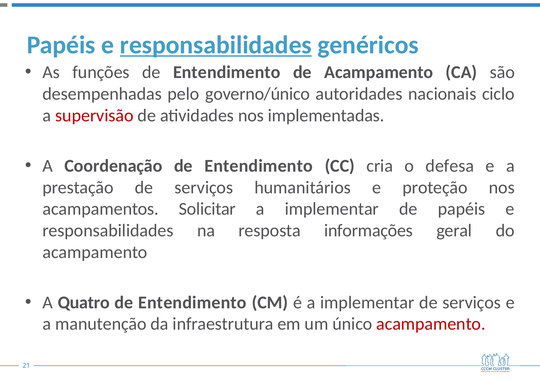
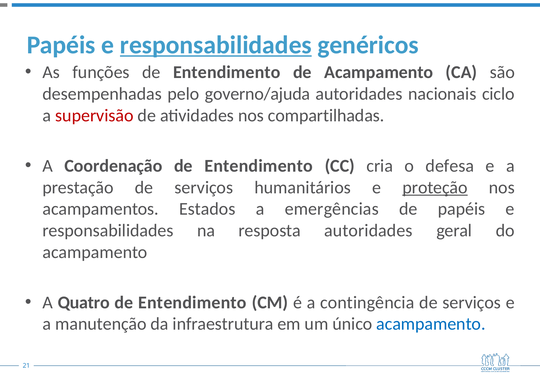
governo/único: governo/único -> governo/ajuda
implementadas: implementadas -> compartilhadas
proteção underline: none -> present
Solicitar: Solicitar -> Estados
implementar at (332, 209): implementar -> emergências
resposta informações: informações -> autoridades
é a implementar: implementar -> contingência
acampamento at (431, 324) colour: red -> blue
